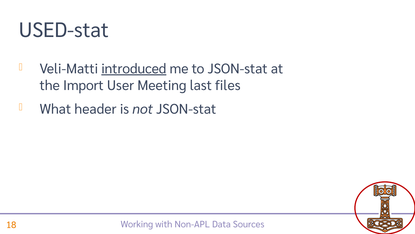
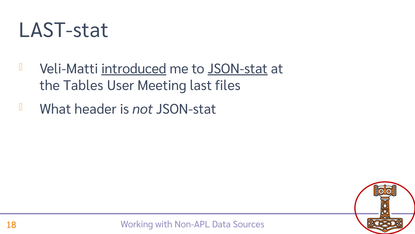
USED-stat: USED-stat -> LAST-stat
JSON-stat at (238, 69) underline: none -> present
Import: Import -> Tables
